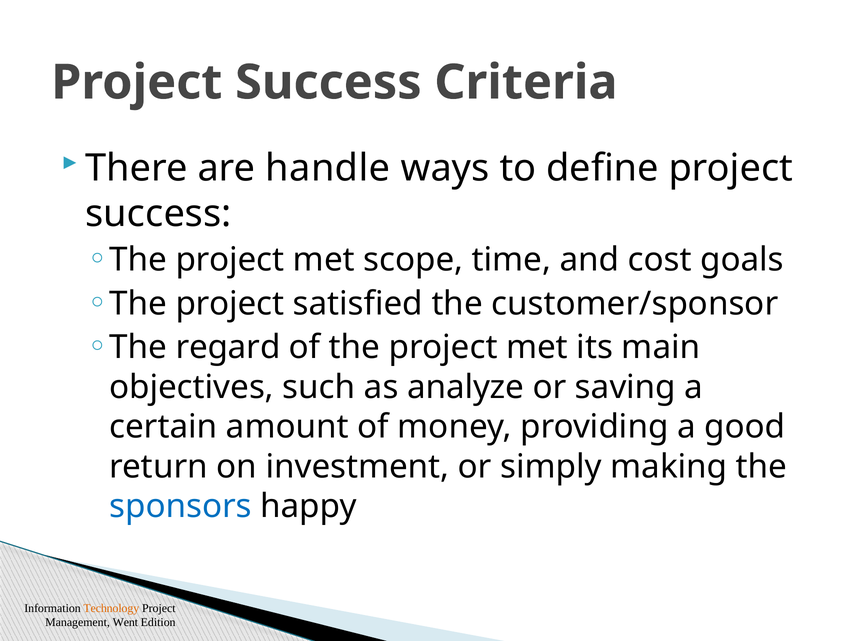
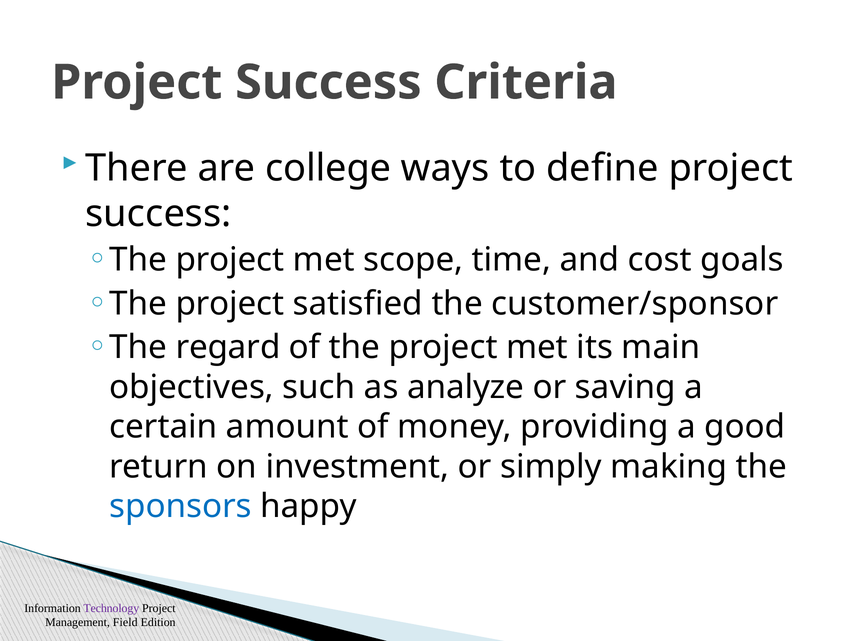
handle: handle -> college
Technology colour: orange -> purple
Went: Went -> Field
